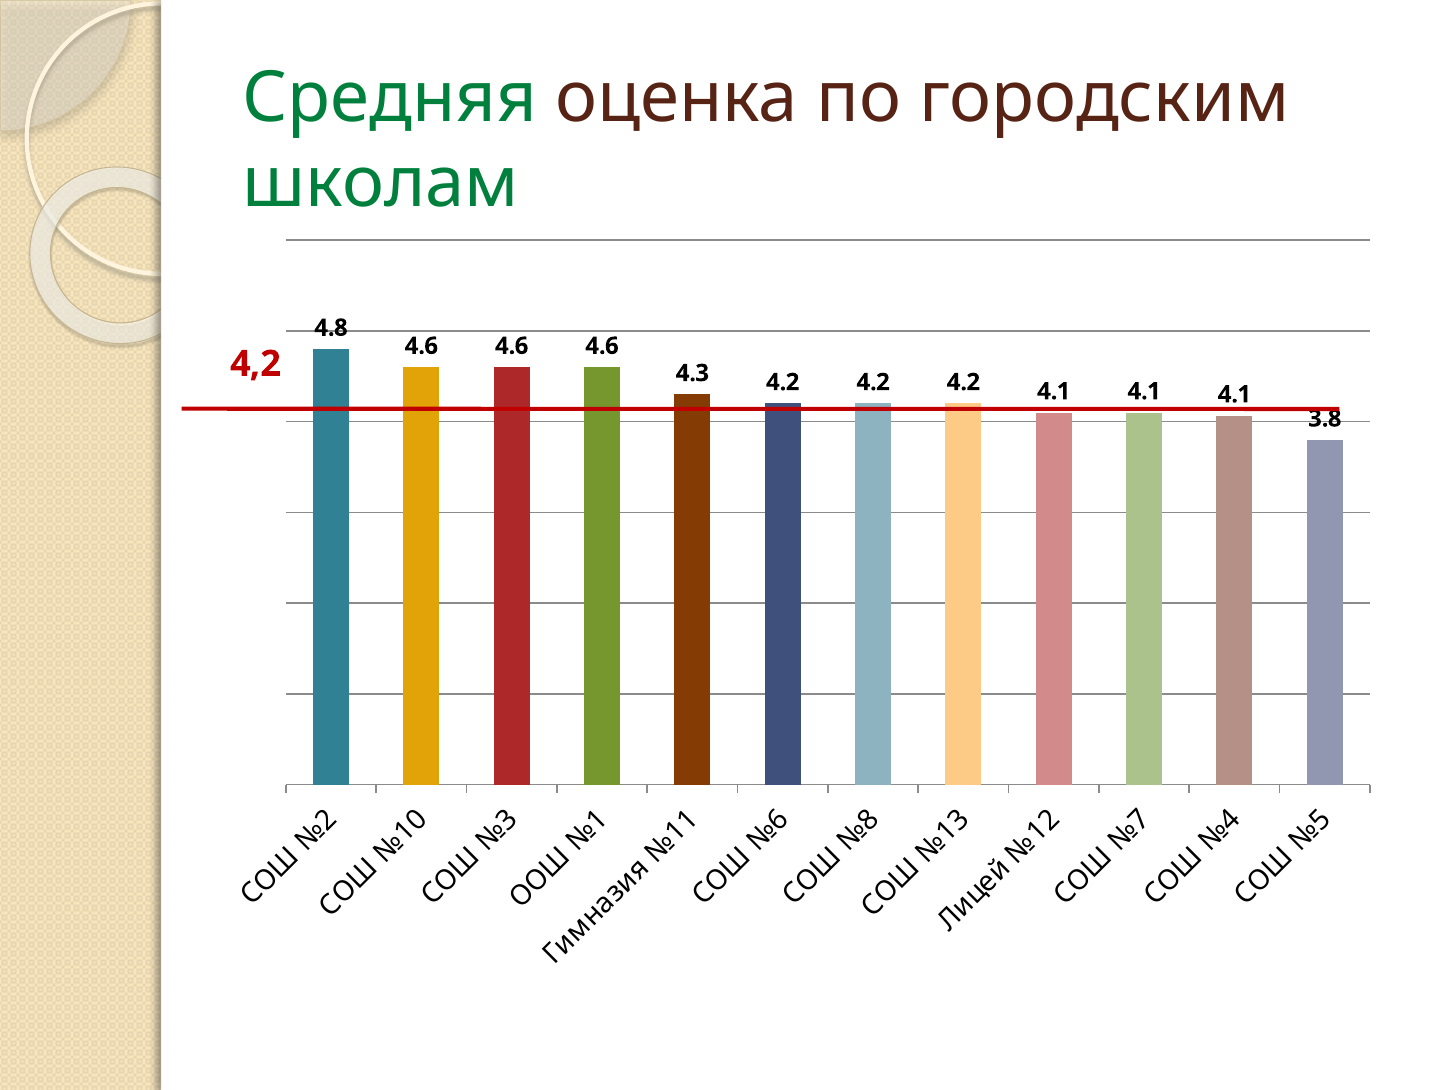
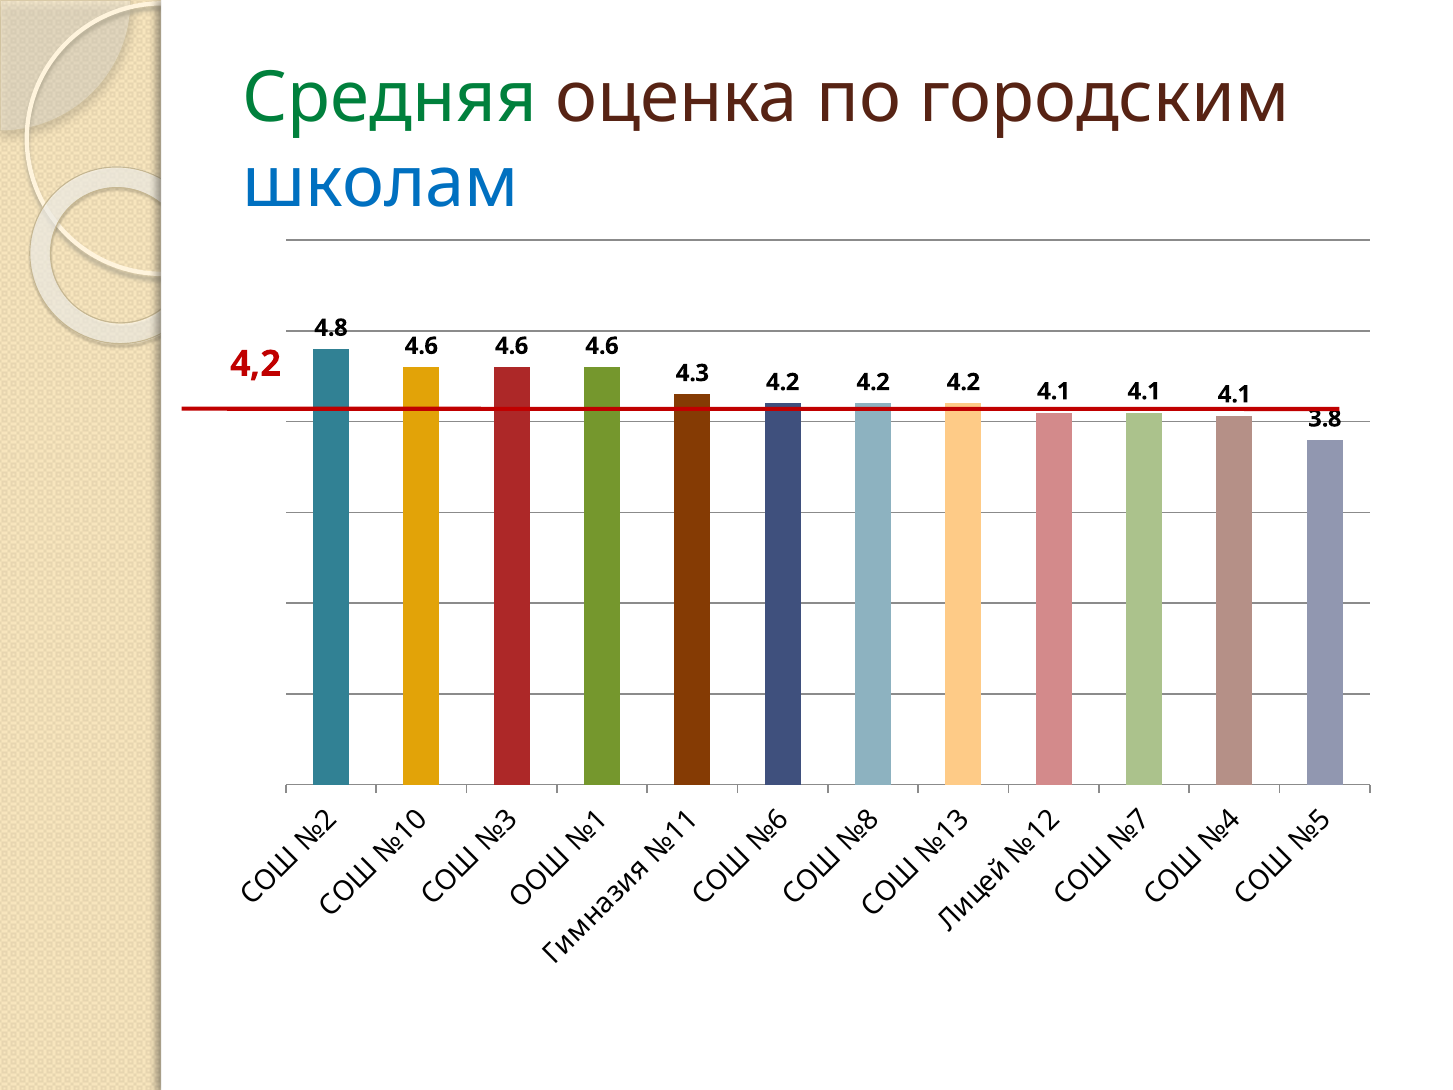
школам colour: green -> blue
